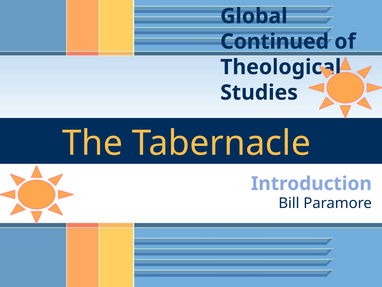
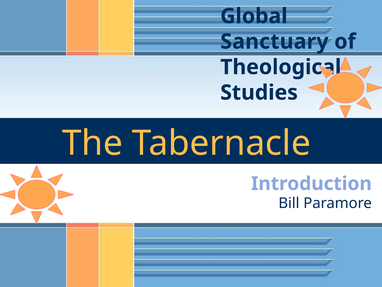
Continued: Continued -> Sanctuary
